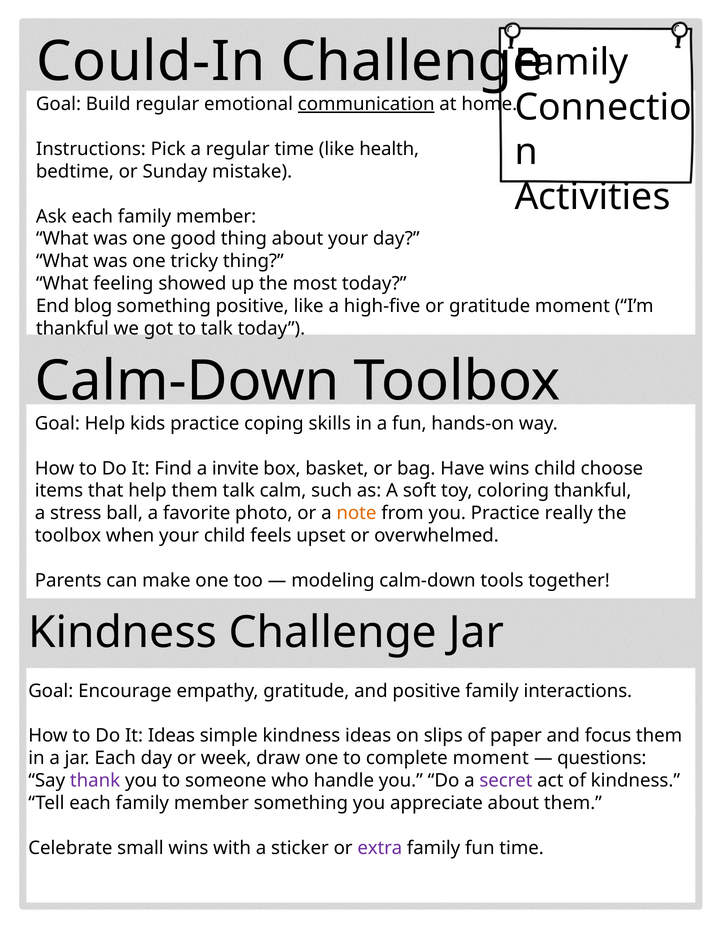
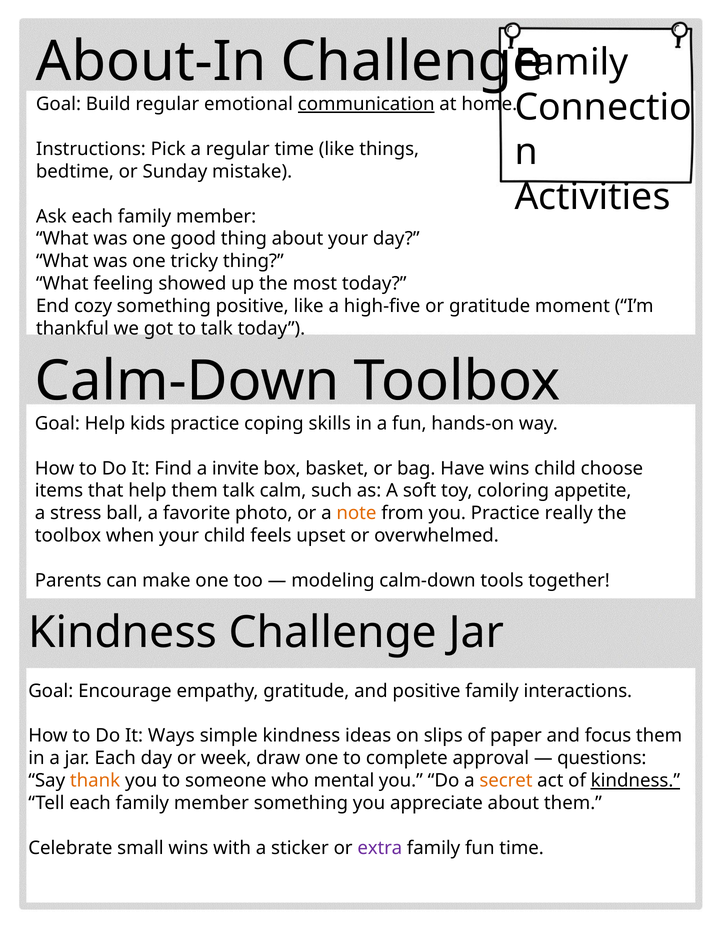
Could-In: Could-In -> About-In
health: health -> things
blog: blog -> cozy
coloring thankful: thankful -> appetite
It Ideas: Ideas -> Ways
complete moment: moment -> approval
thank colour: purple -> orange
handle: handle -> mental
secret colour: purple -> orange
kindness at (635, 781) underline: none -> present
